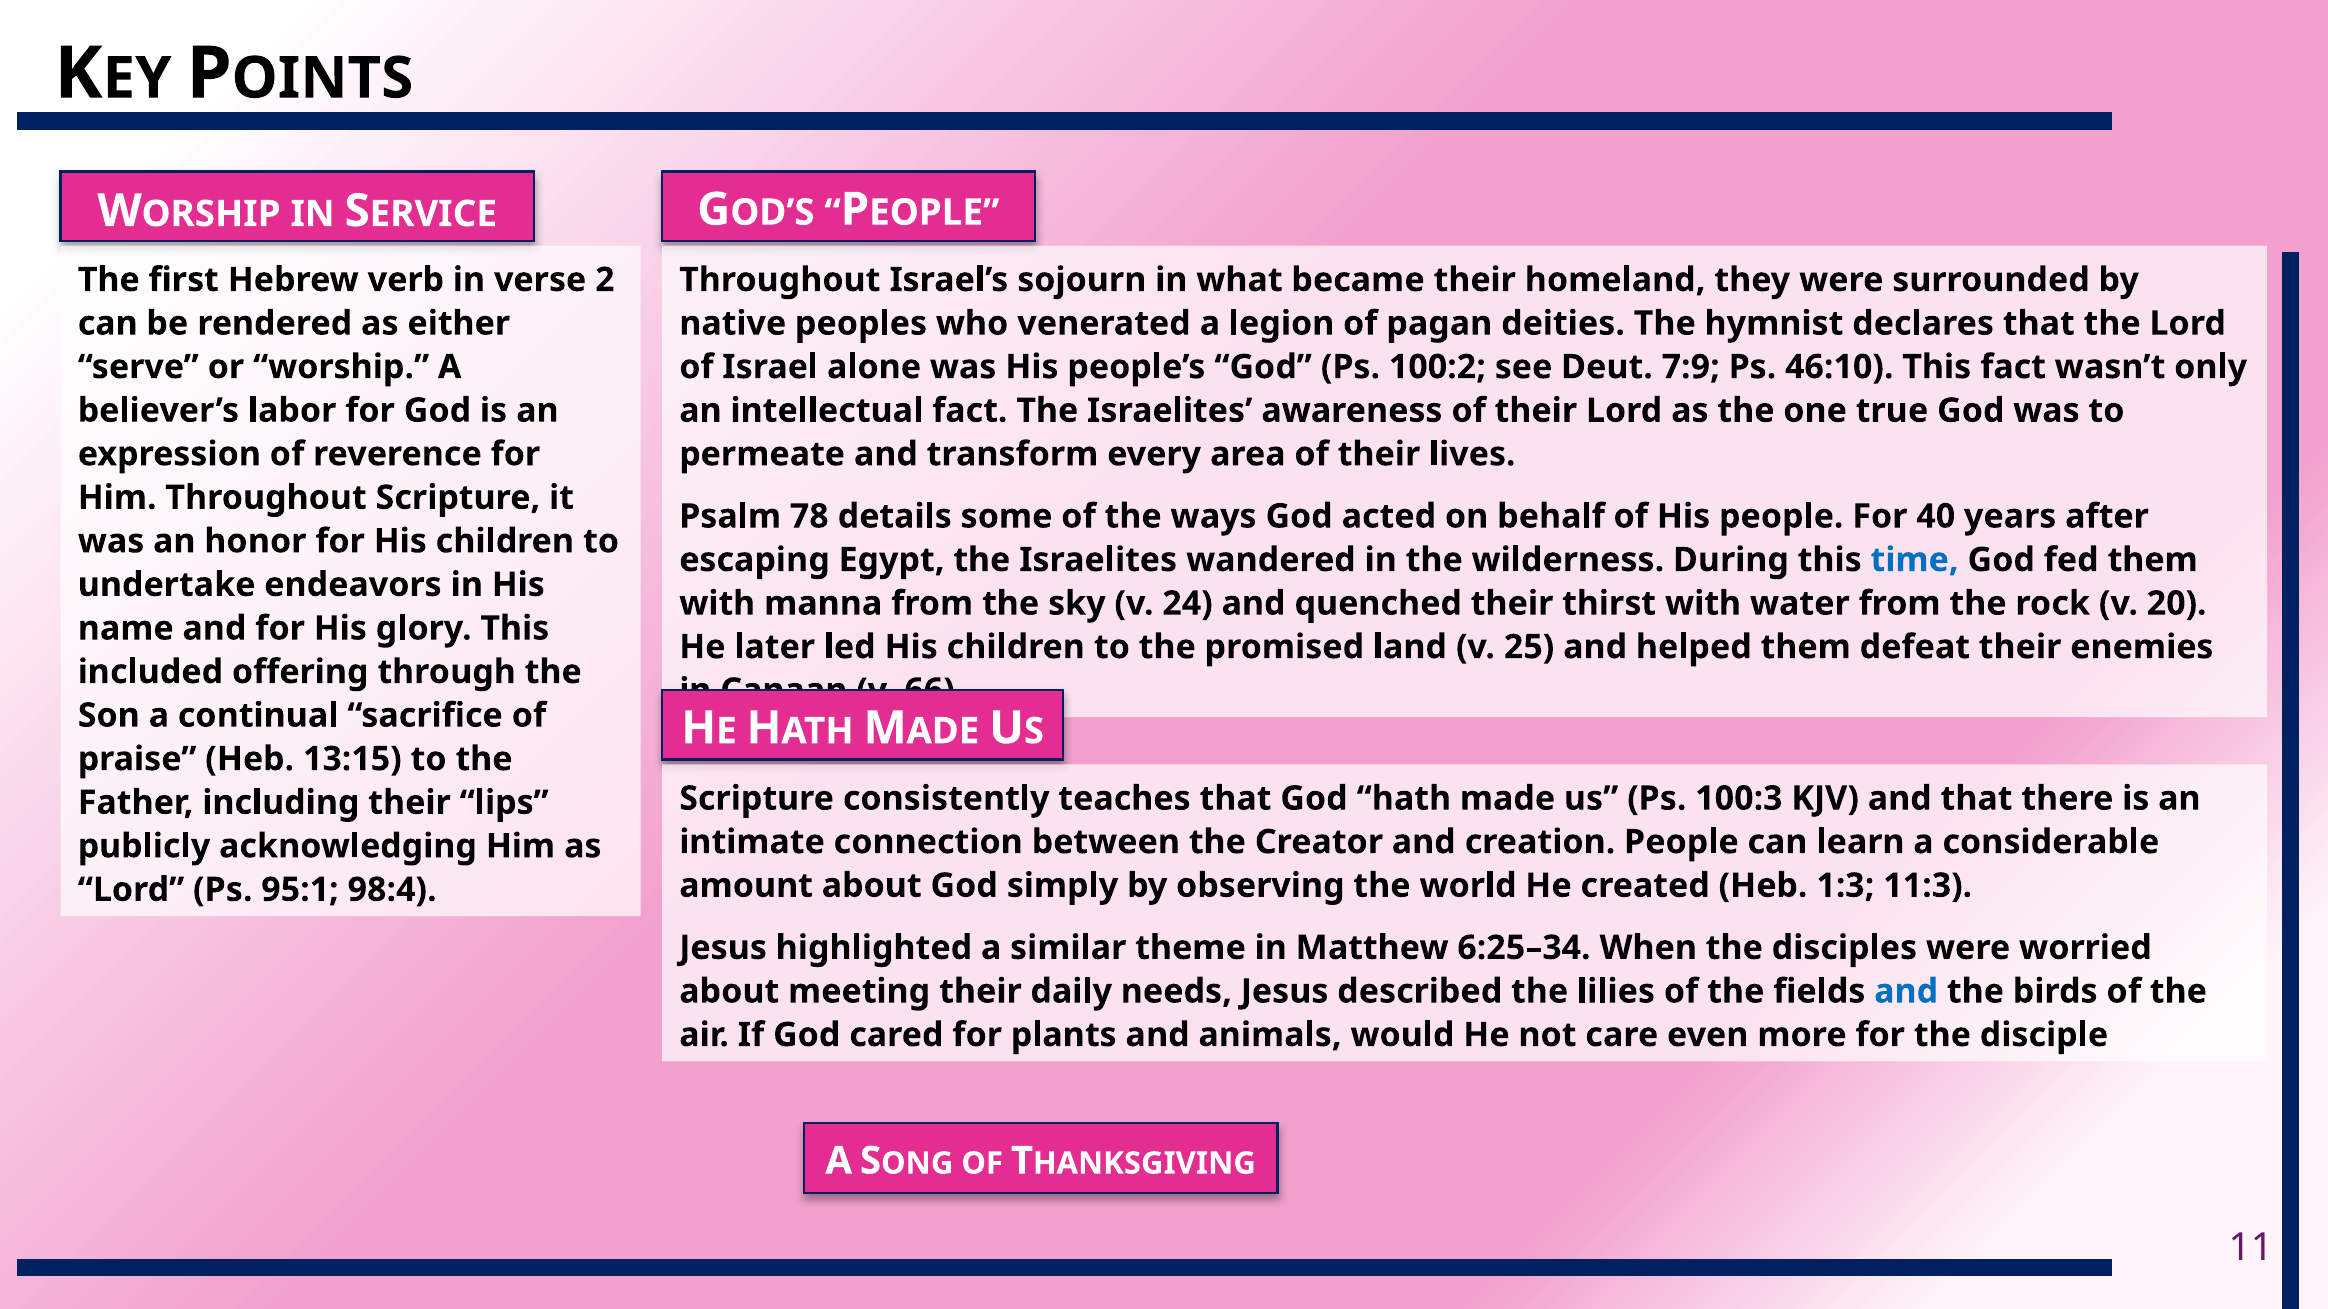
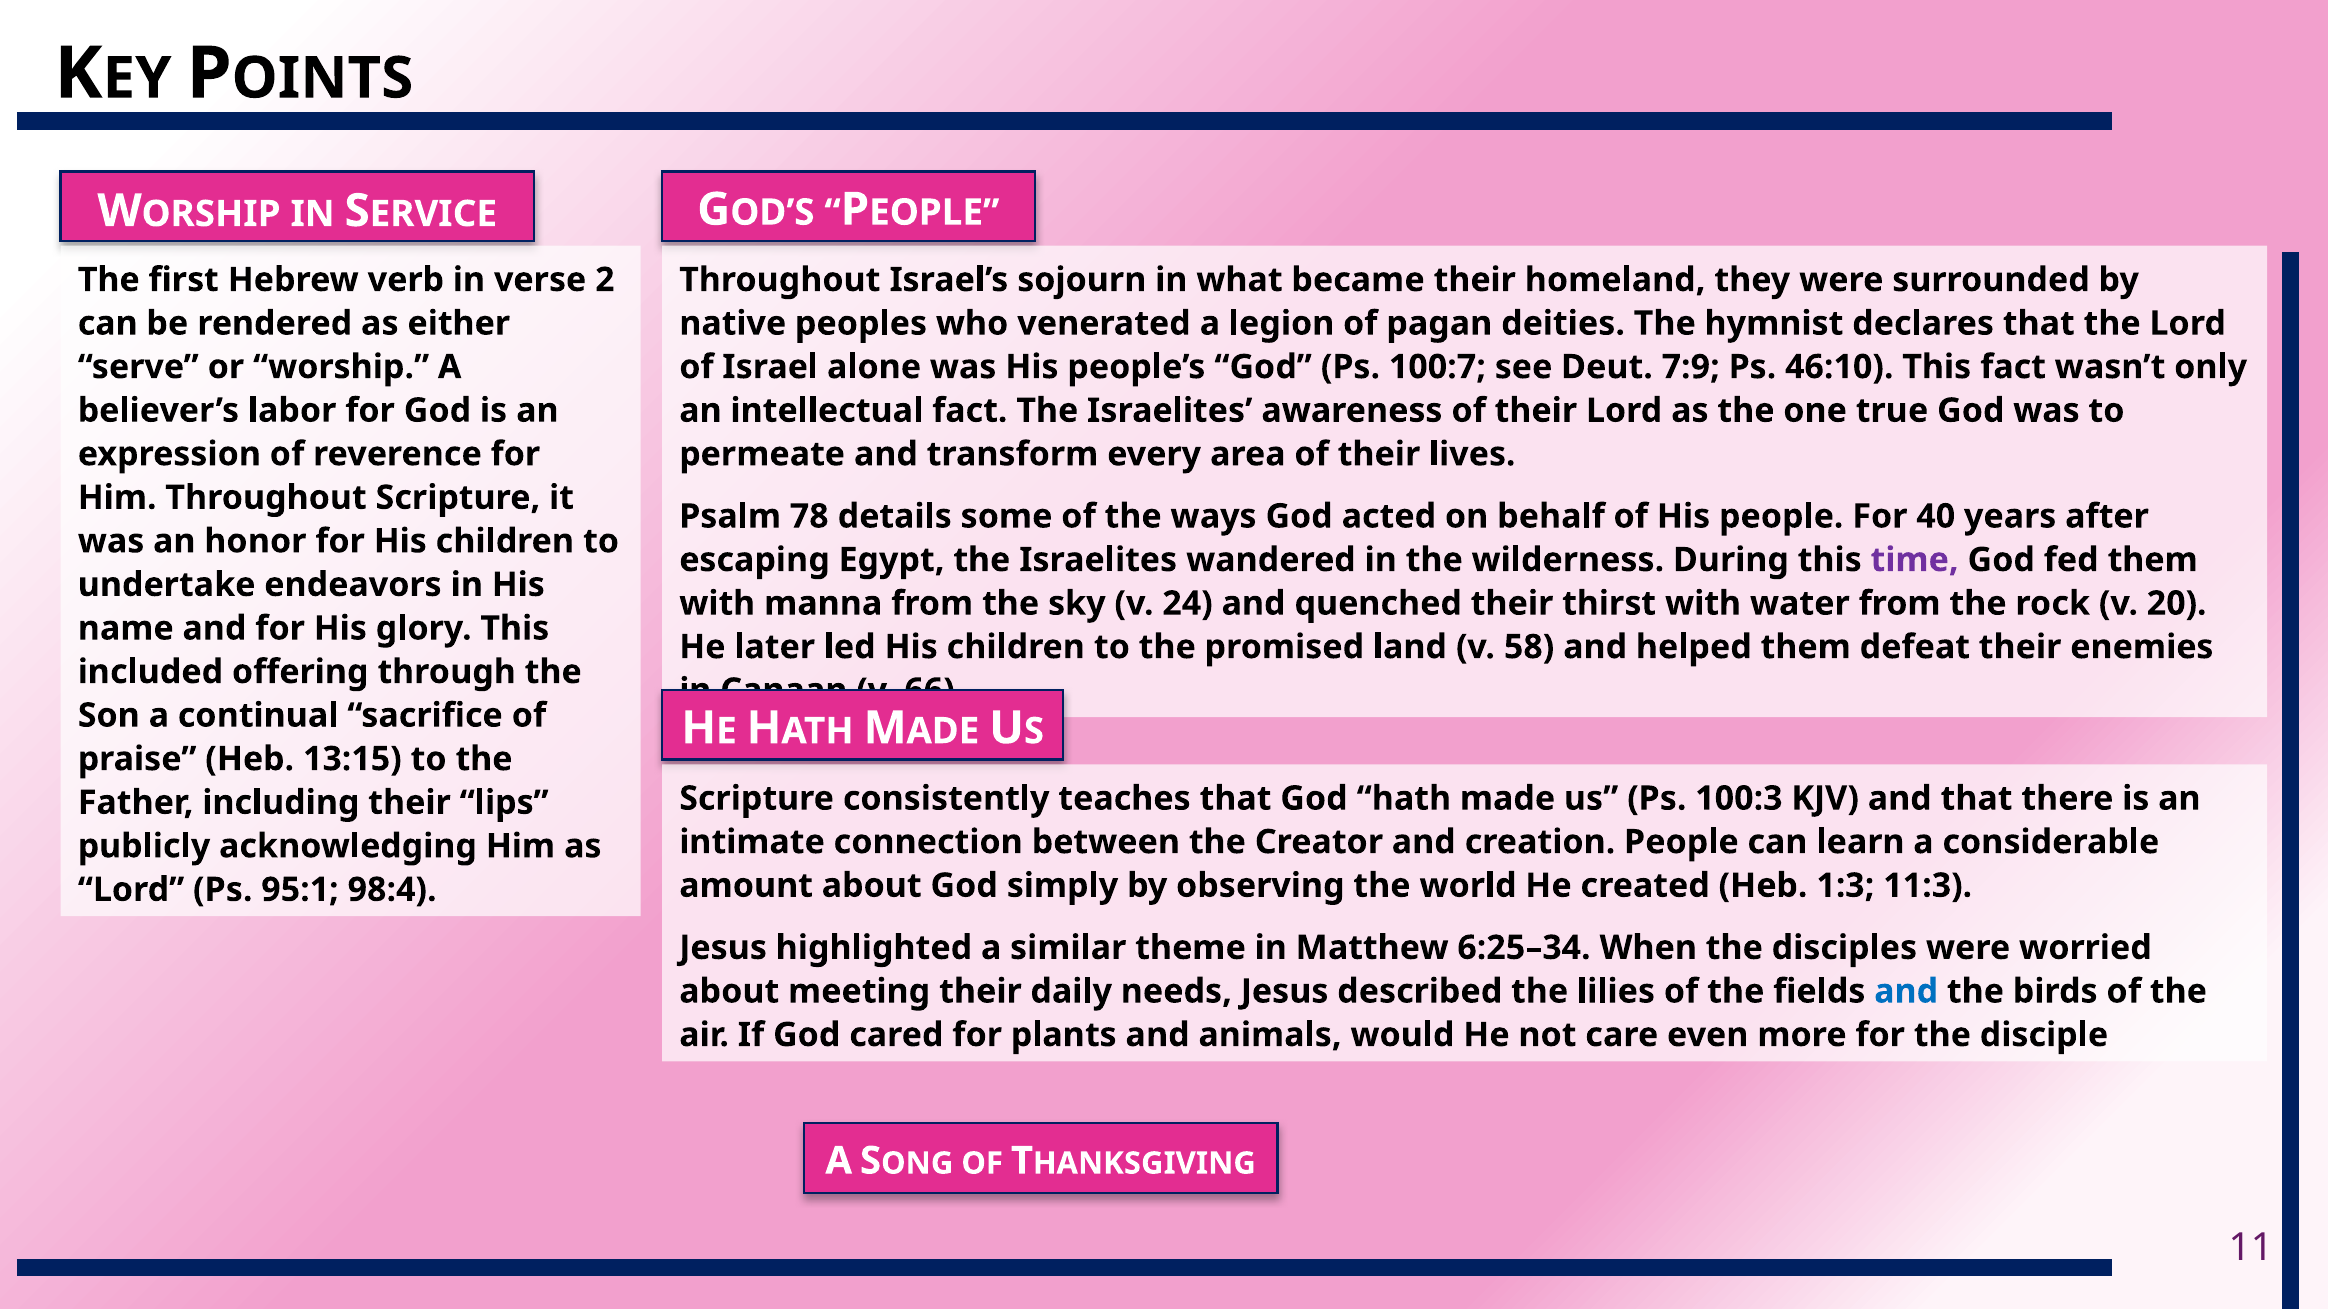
100:2: 100:2 -> 100:7
time colour: blue -> purple
25: 25 -> 58
